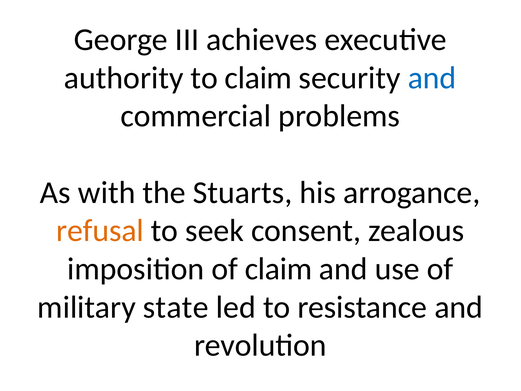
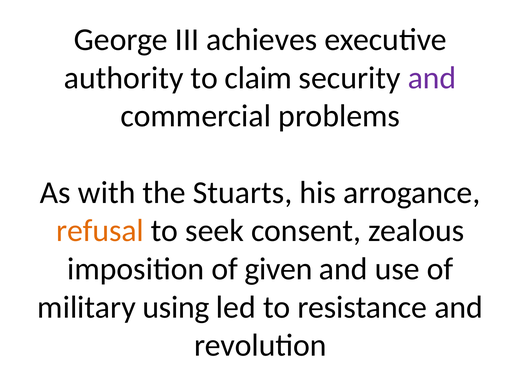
and at (432, 78) colour: blue -> purple
of claim: claim -> given
state: state -> using
